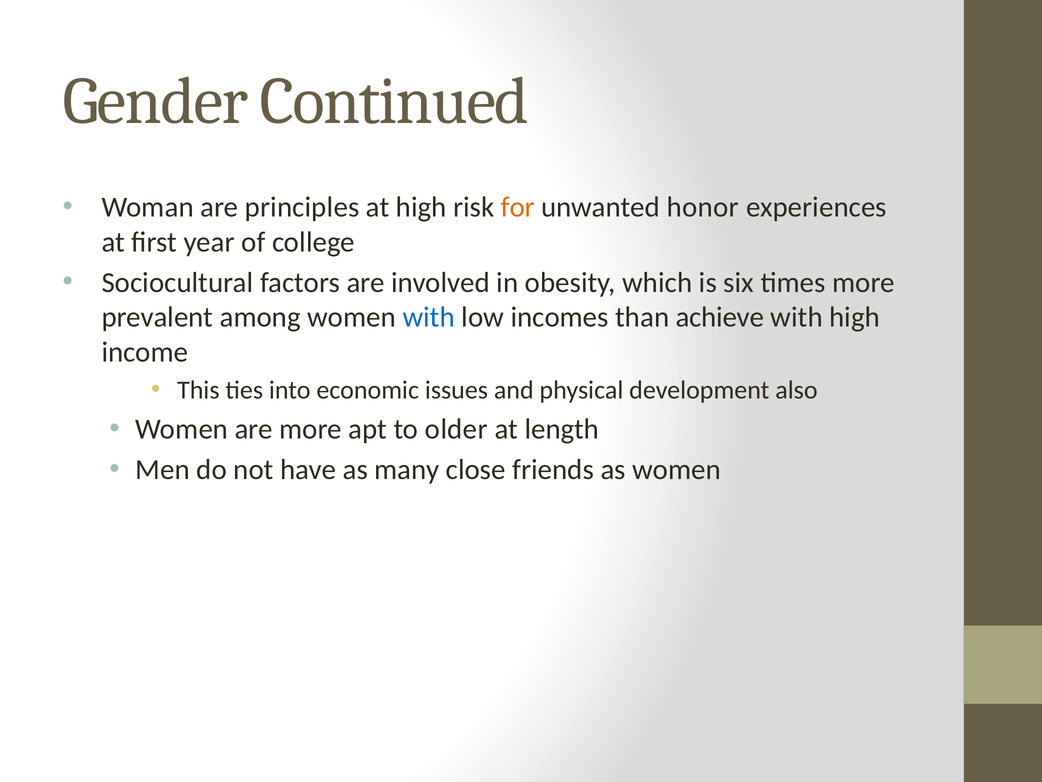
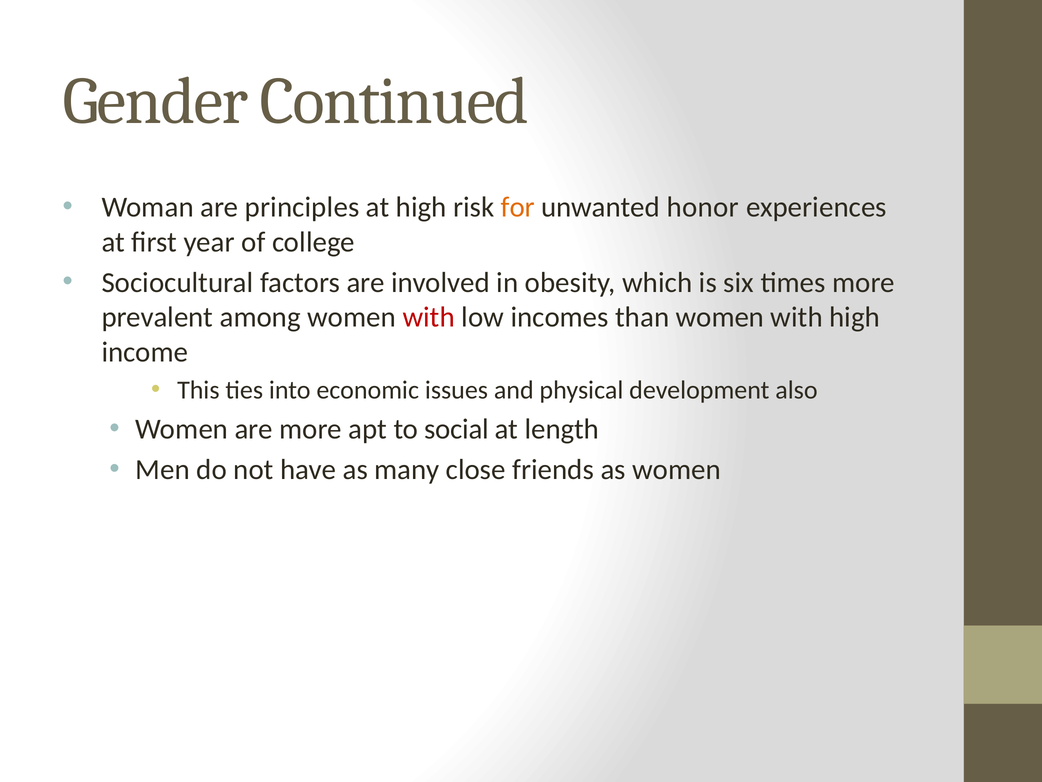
with at (429, 317) colour: blue -> red
than achieve: achieve -> women
older: older -> social
